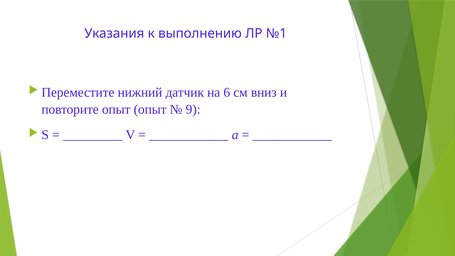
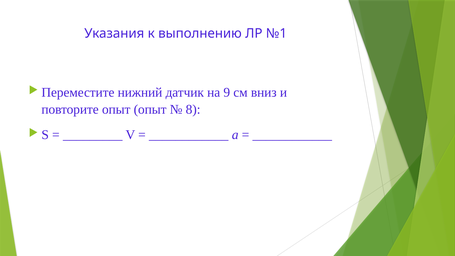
6: 6 -> 9
9: 9 -> 8
